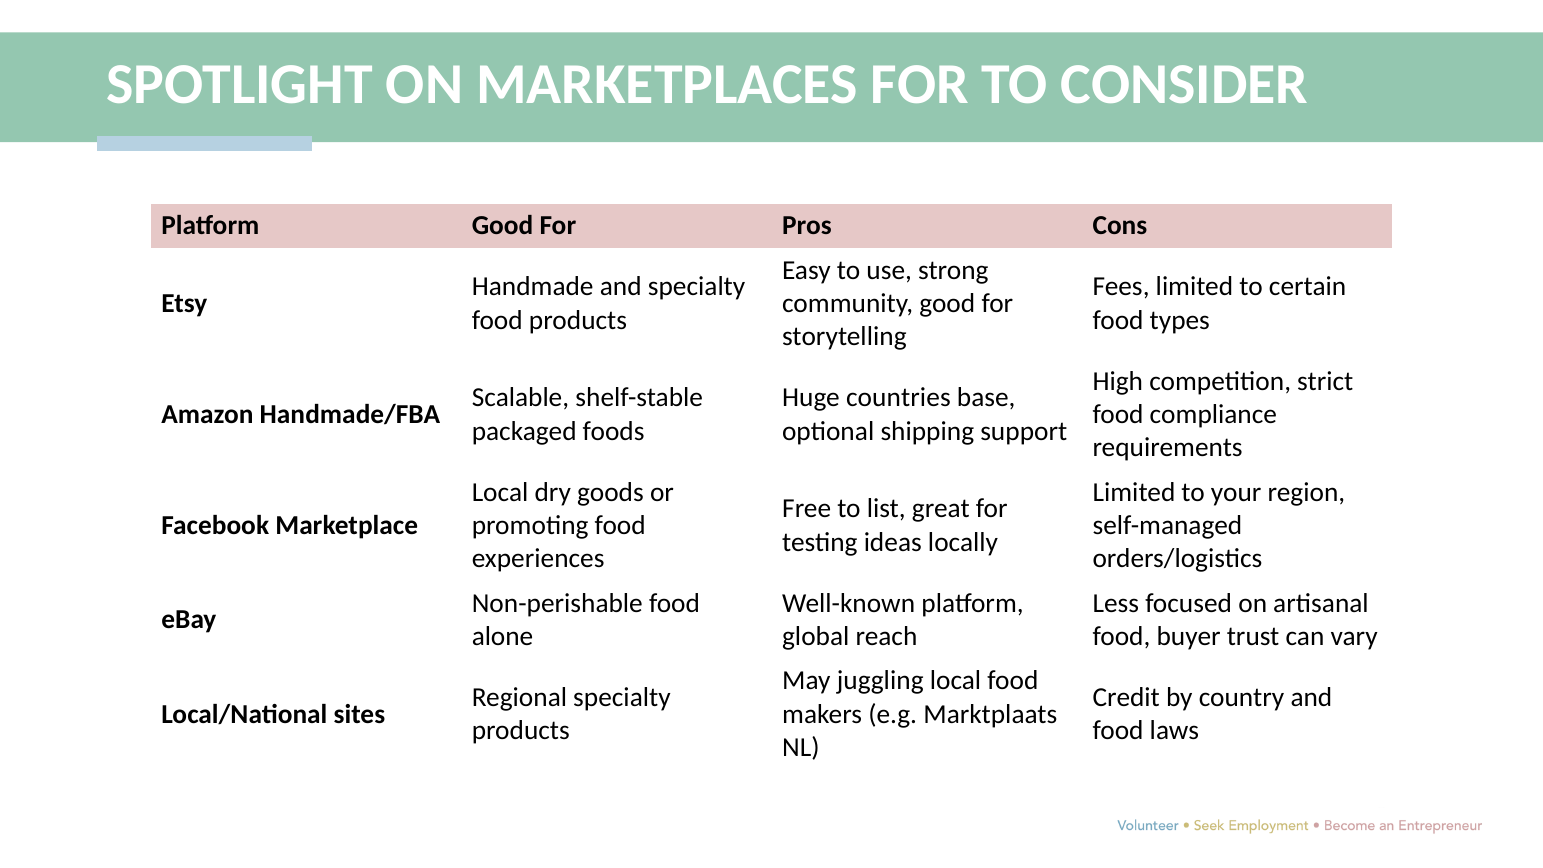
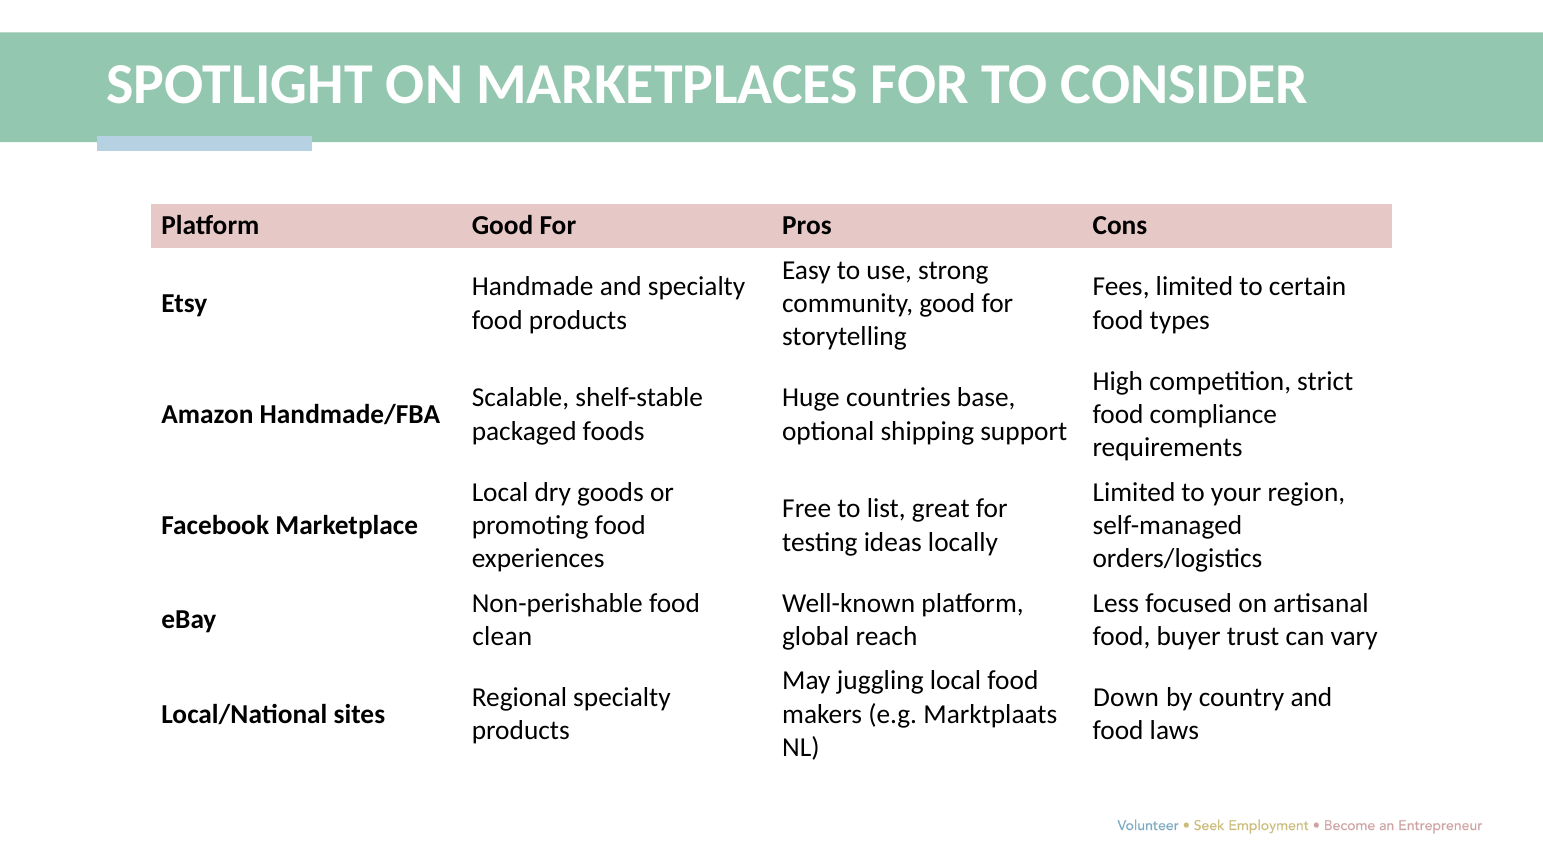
alone: alone -> clean
Credit: Credit -> Down
